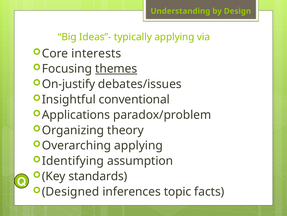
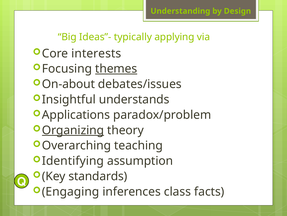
On-justify: On-justify -> On-about
conventional: conventional -> understands
Organizing underline: none -> present
Overarching applying: applying -> teaching
Designed: Designed -> Engaging
topic: topic -> class
